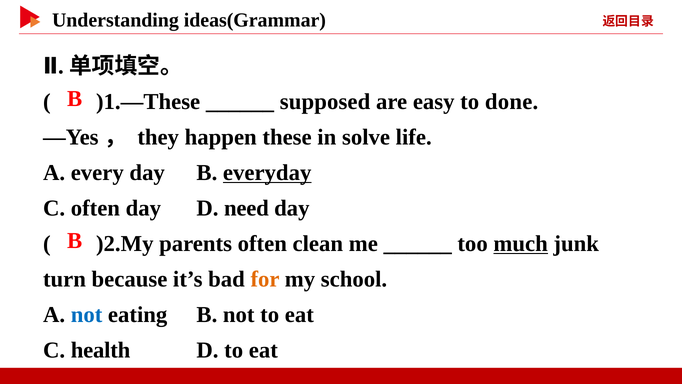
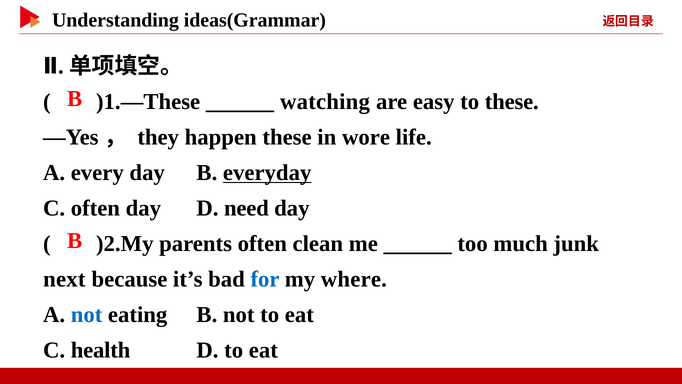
supposed: supposed -> watching
to done: done -> these
solve: solve -> wore
much underline: present -> none
turn: turn -> next
for colour: orange -> blue
school: school -> where
